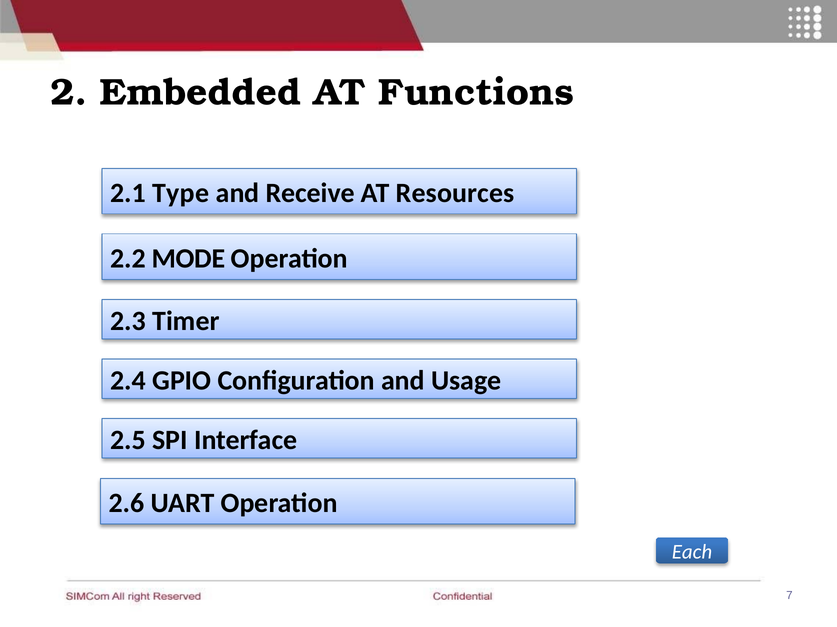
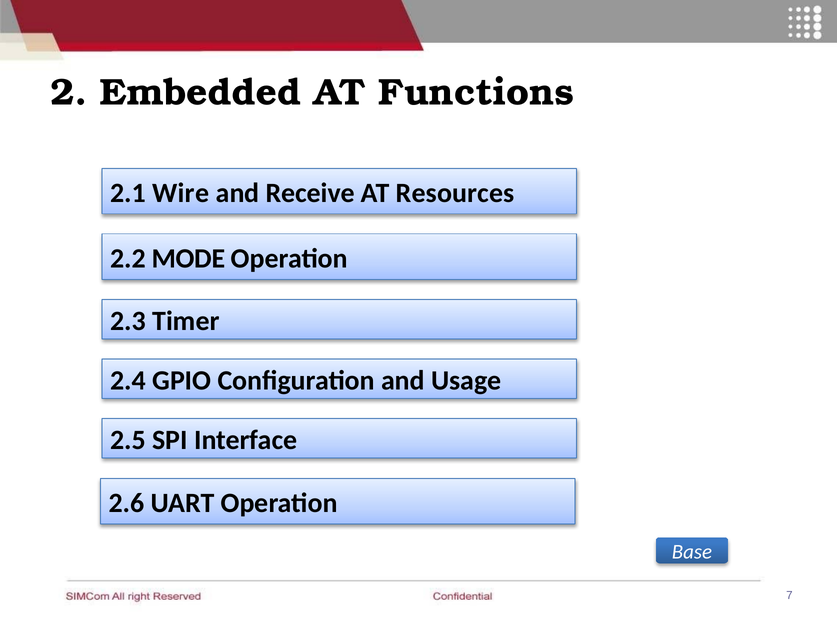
Type: Type -> Wire
Each: Each -> Base
